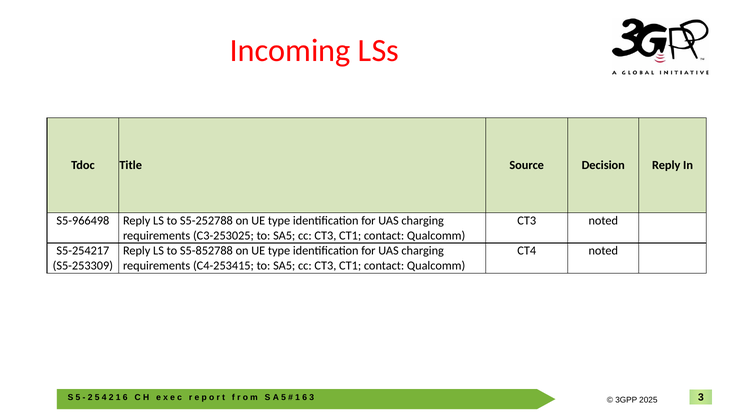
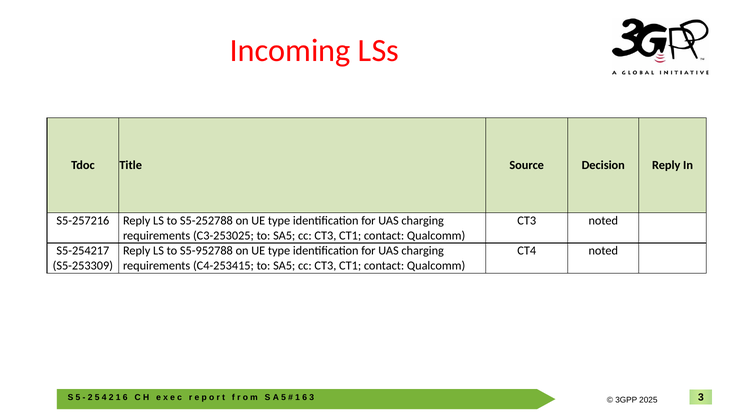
S5-966498: S5-966498 -> S5-257216
S5-852788: S5-852788 -> S5-952788
